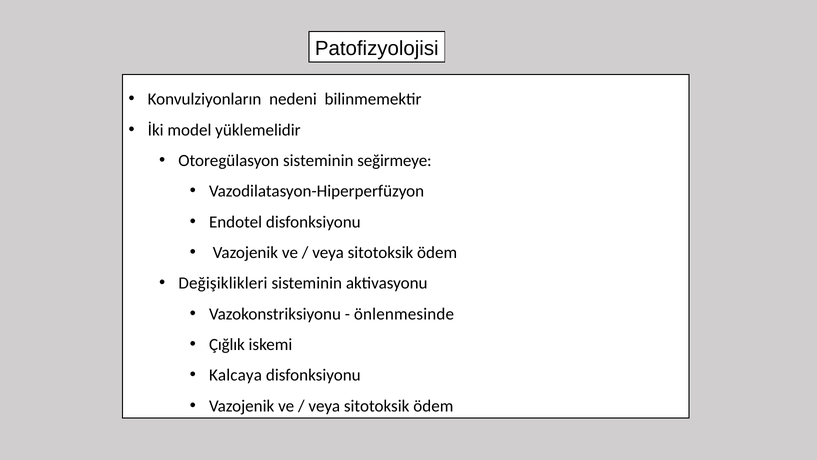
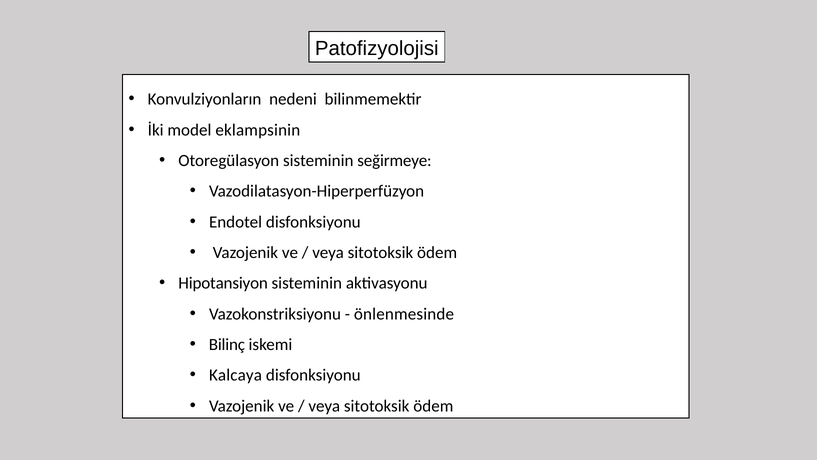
yüklemelidir: yüklemelidir -> eklampsinin
Değişiklikleri: Değişiklikleri -> Hipotansiyon
Çığlık: Çığlık -> Bilinç
